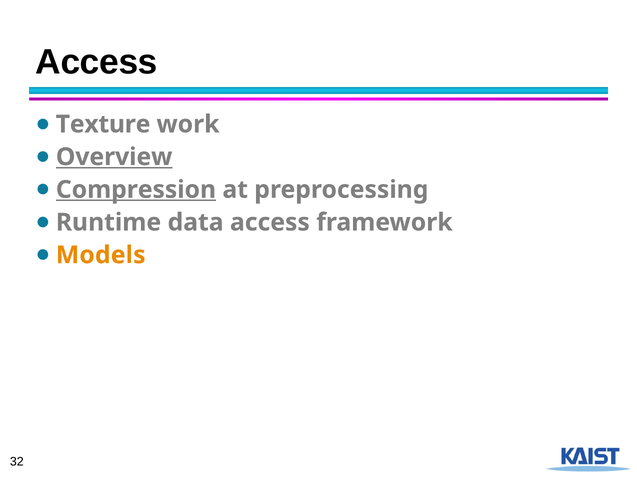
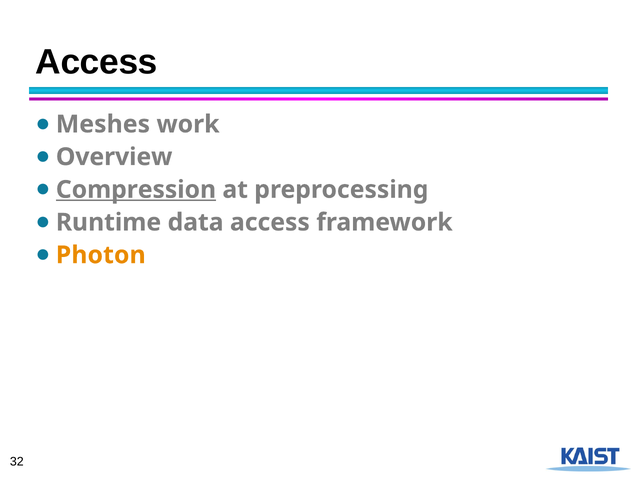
Texture: Texture -> Meshes
Overview underline: present -> none
Models: Models -> Photon
